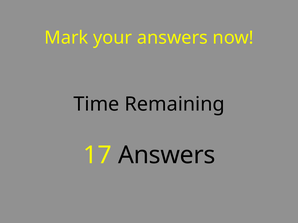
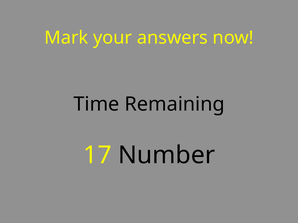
17 Answers: Answers -> Number
